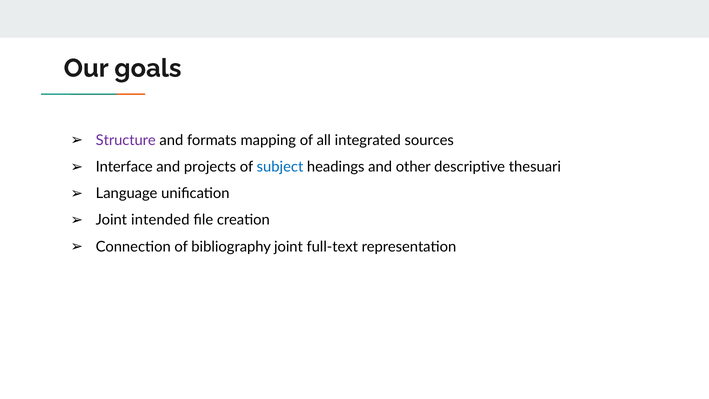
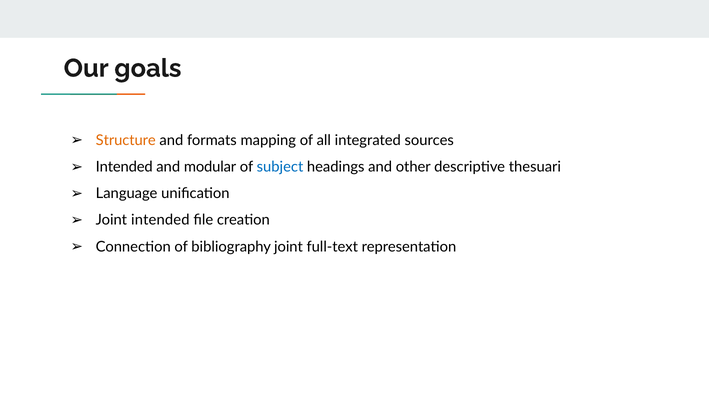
Structure colour: purple -> orange
Interface at (124, 167): Interface -> Intended
projects: projects -> modular
